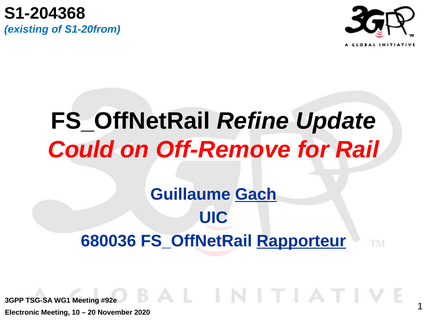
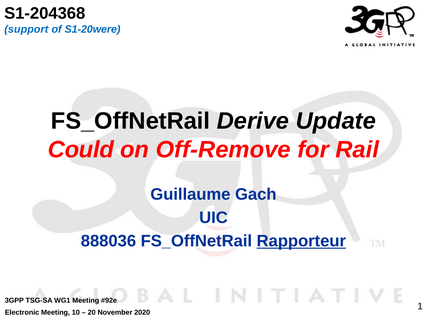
existing: existing -> support
S1-20from: S1-20from -> S1-20were
Refine: Refine -> Derive
Gach underline: present -> none
680036: 680036 -> 888036
